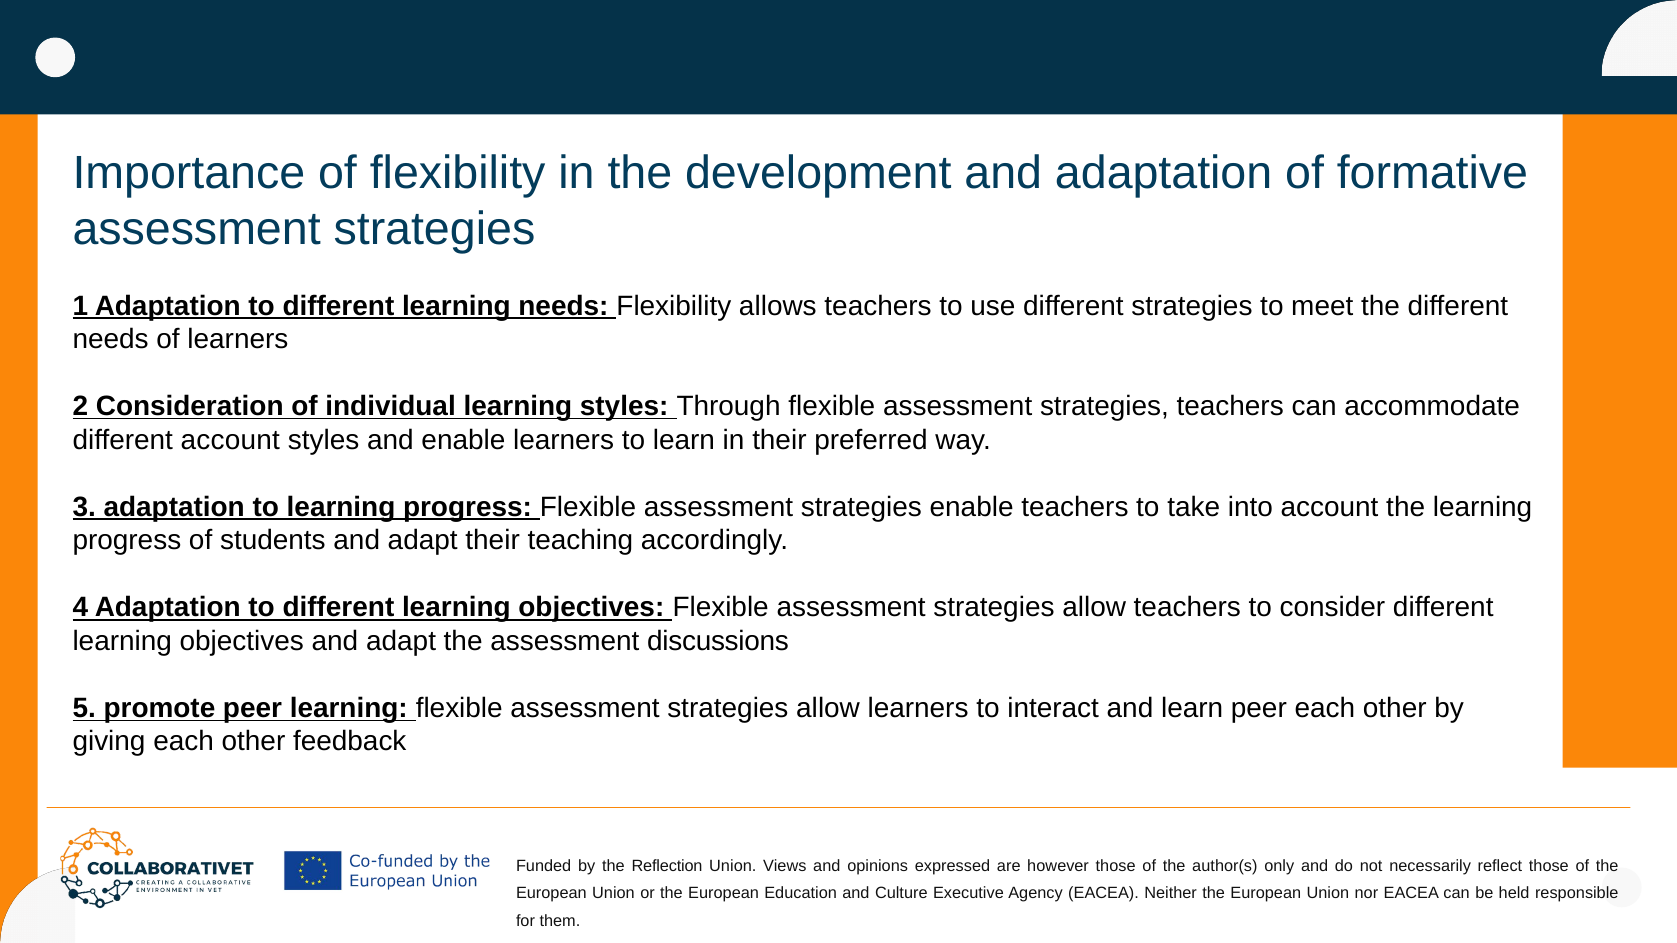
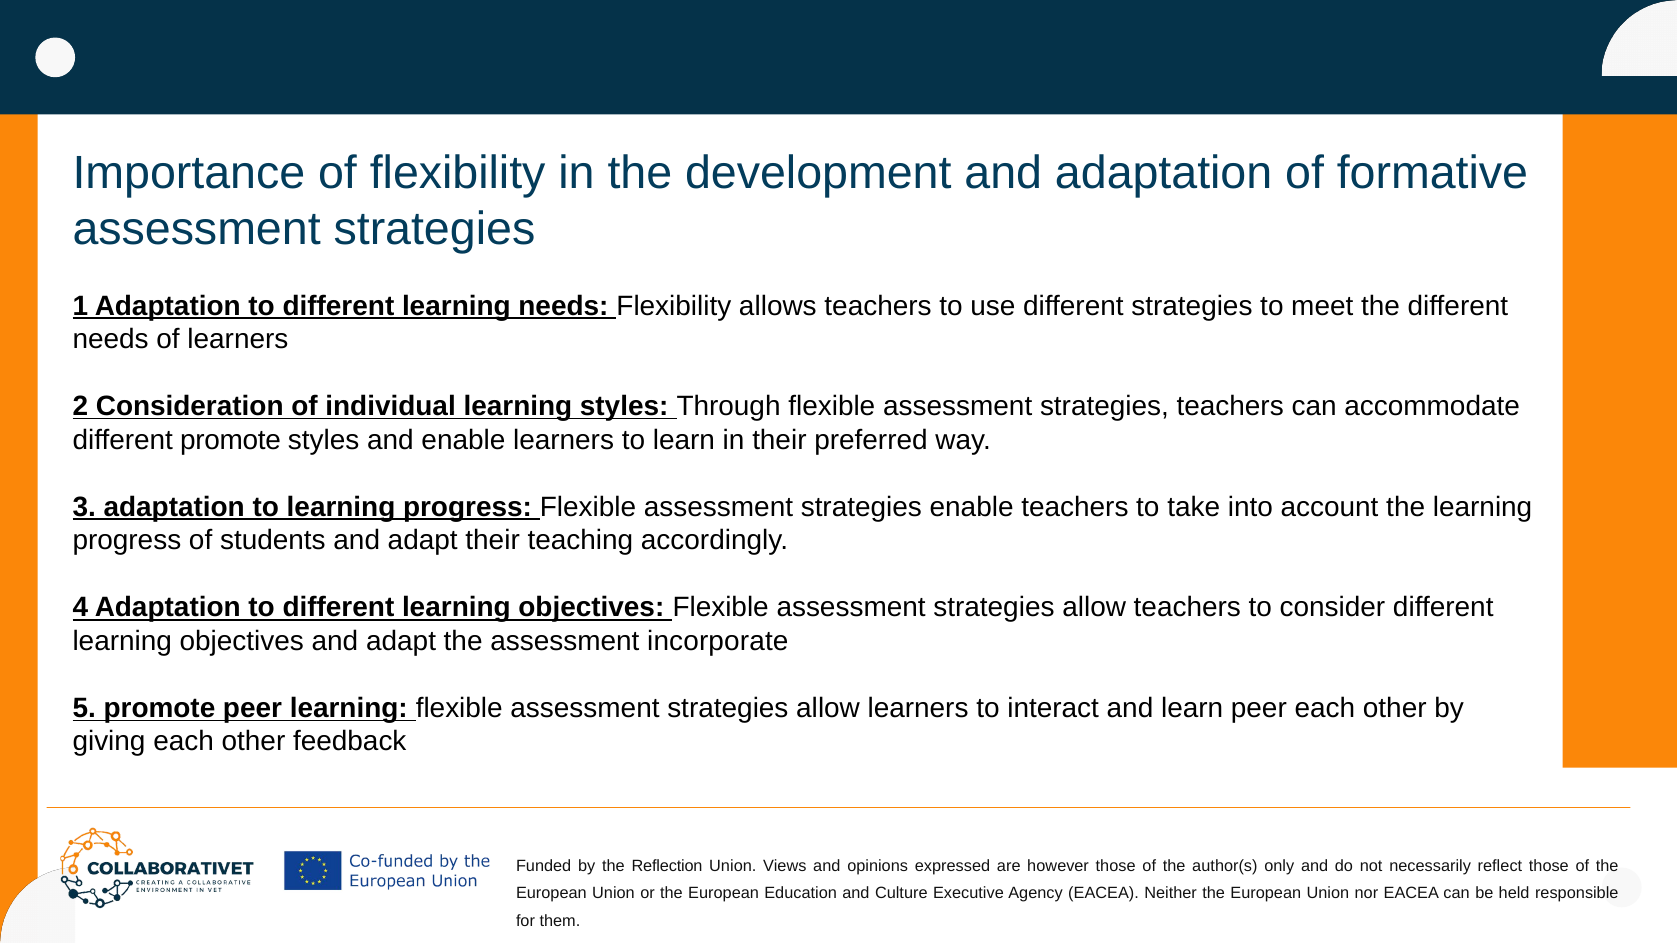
different account: account -> promote
discussions: discussions -> incorporate
